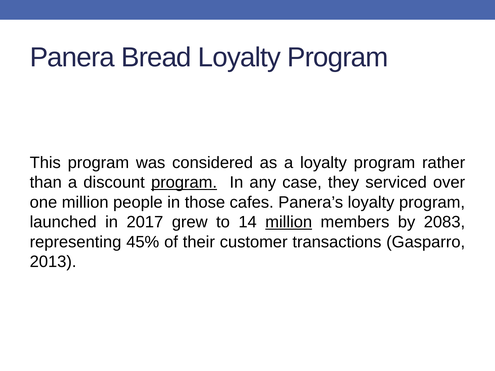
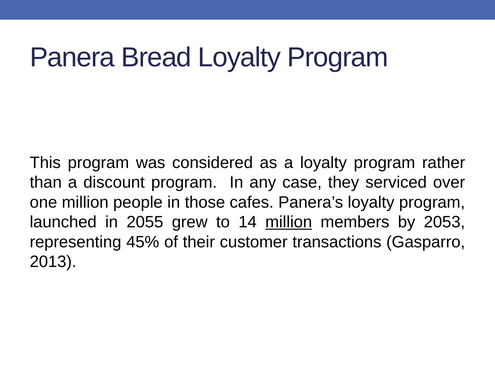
program at (184, 183) underline: present -> none
2017: 2017 -> 2055
2083: 2083 -> 2053
